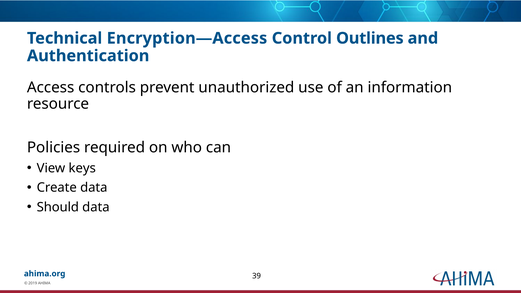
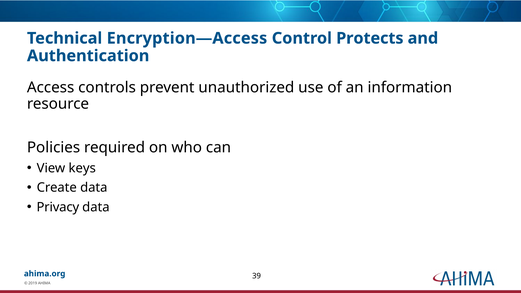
Outlines: Outlines -> Protects
Should: Should -> Privacy
